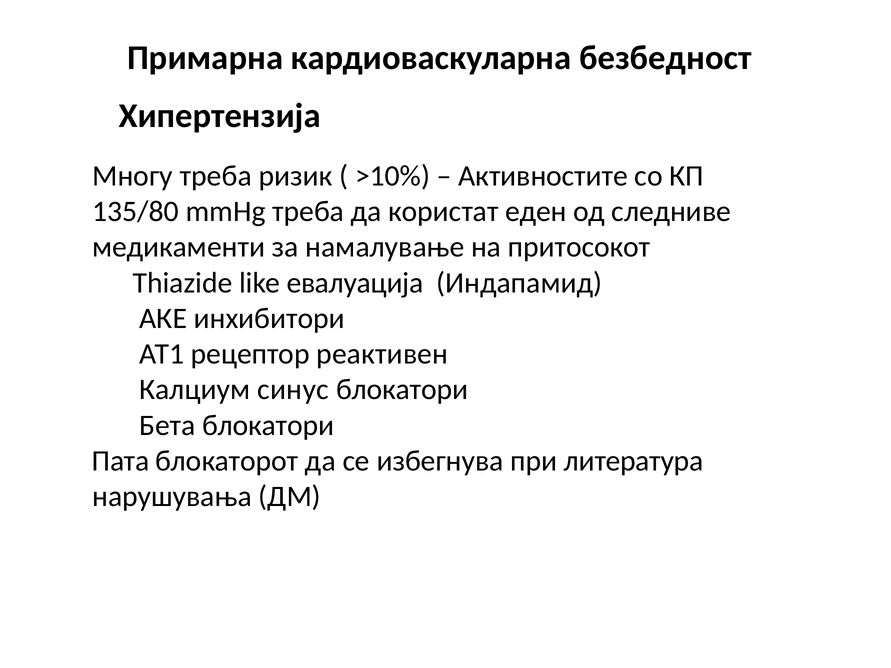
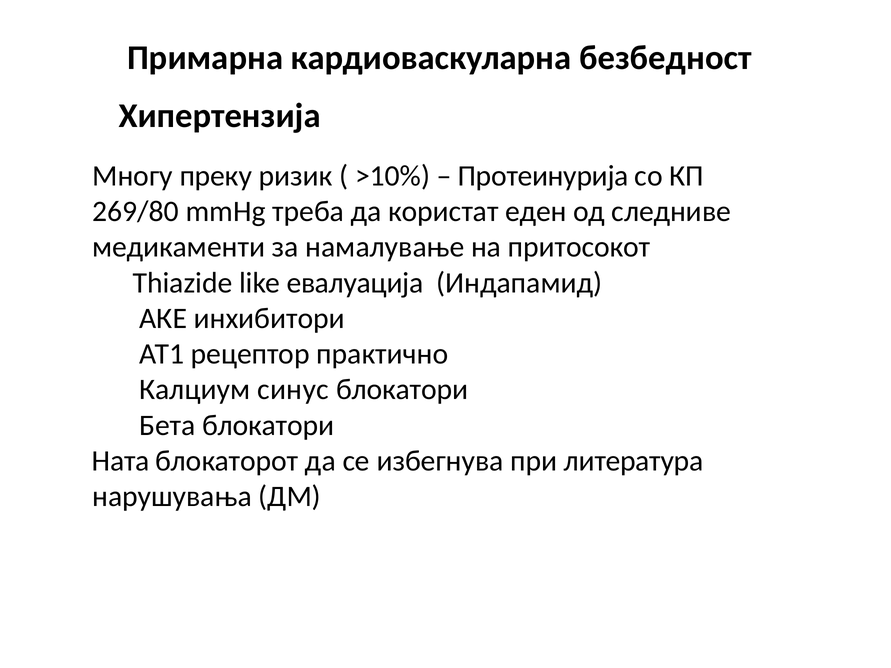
Многу треба: треба -> преку
Активностите: Активностите -> Протеинурија
135/80: 135/80 -> 269/80
реактивен: реактивен -> практично
Пата: Пата -> Ната
